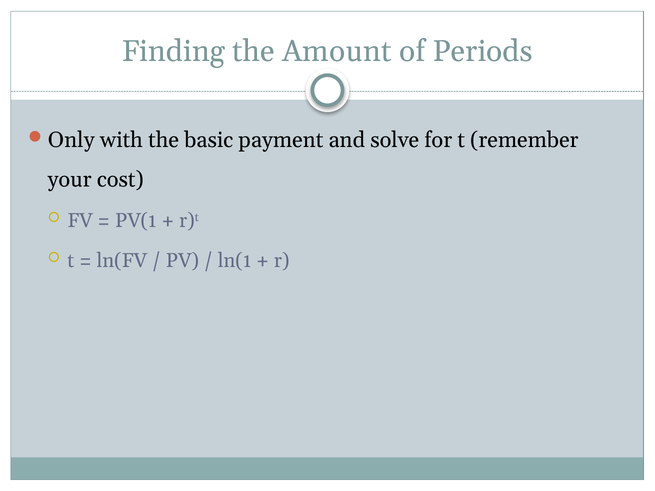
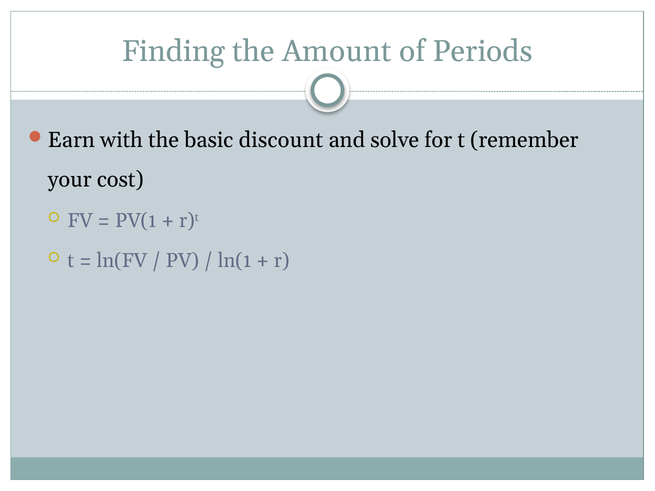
Only: Only -> Earn
payment: payment -> discount
